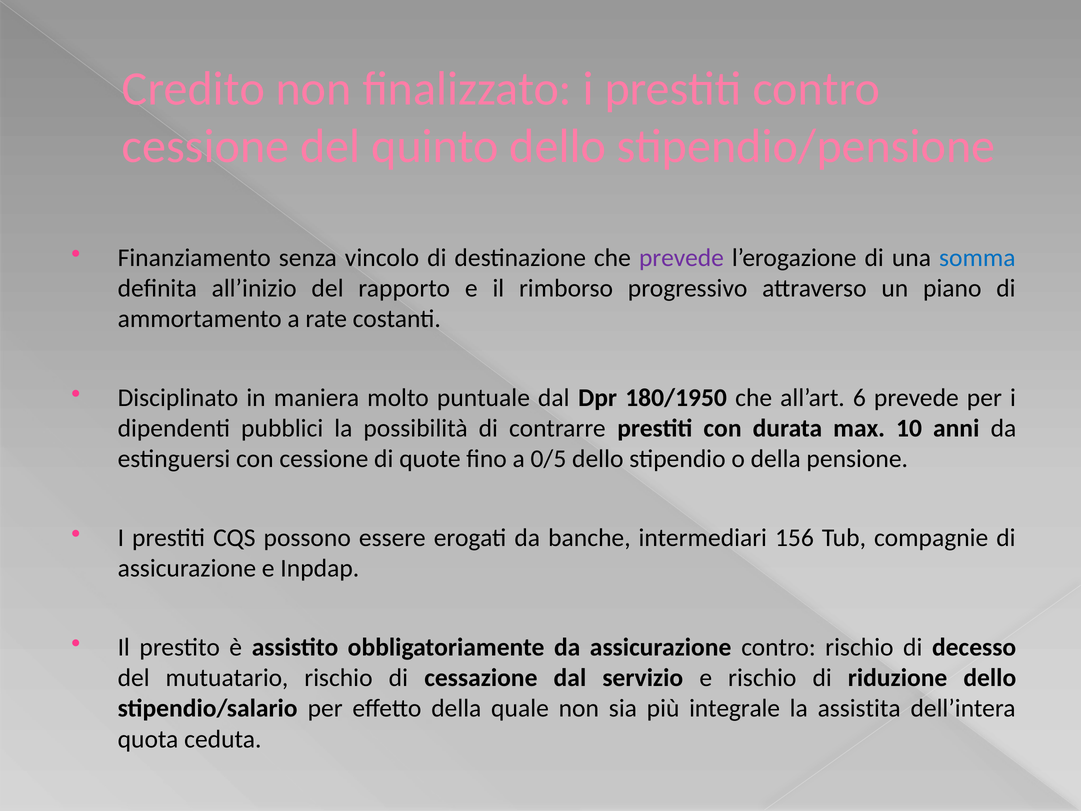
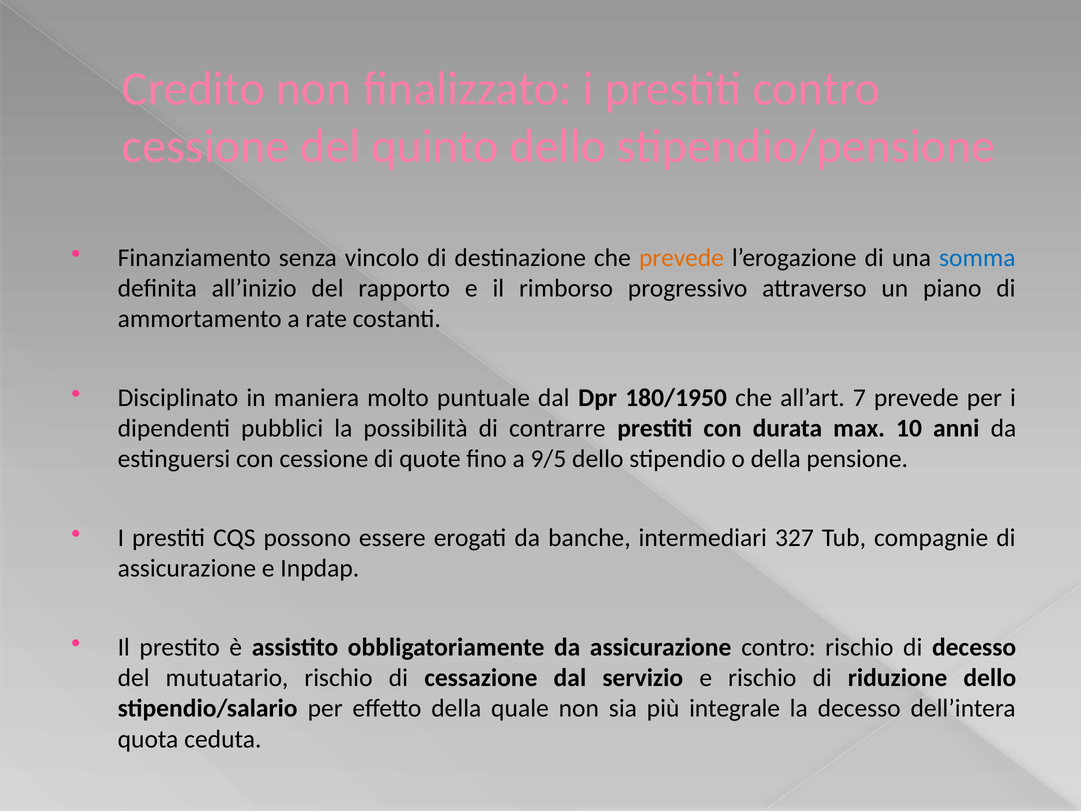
prevede at (681, 258) colour: purple -> orange
6: 6 -> 7
0/5: 0/5 -> 9/5
156: 156 -> 327
la assistita: assistita -> decesso
